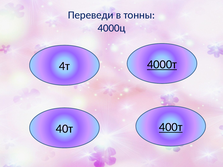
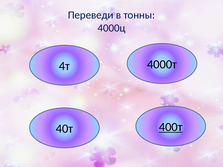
4000т underline: present -> none
